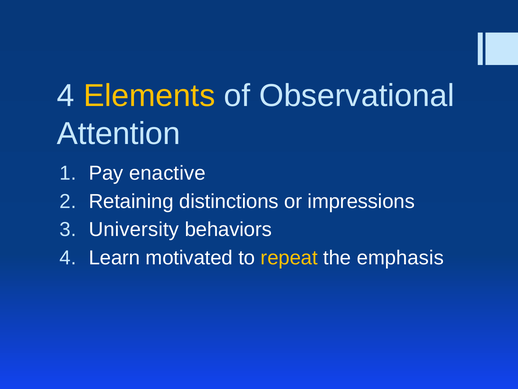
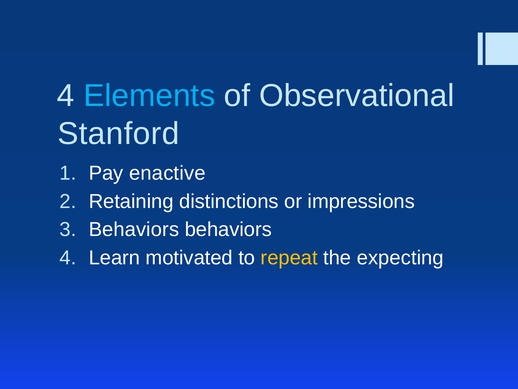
Elements colour: yellow -> light blue
Attention: Attention -> Stanford
University at (134, 229): University -> Behaviors
emphasis: emphasis -> expecting
